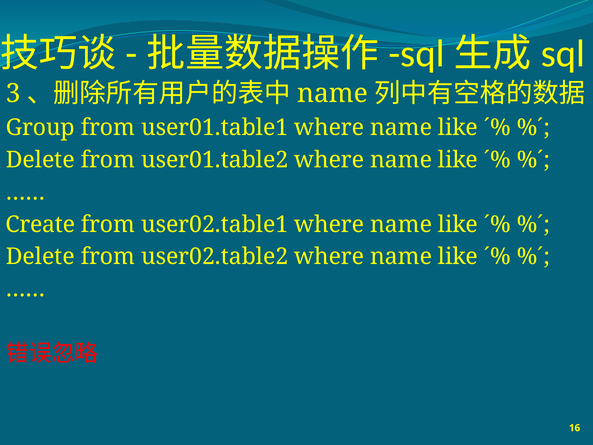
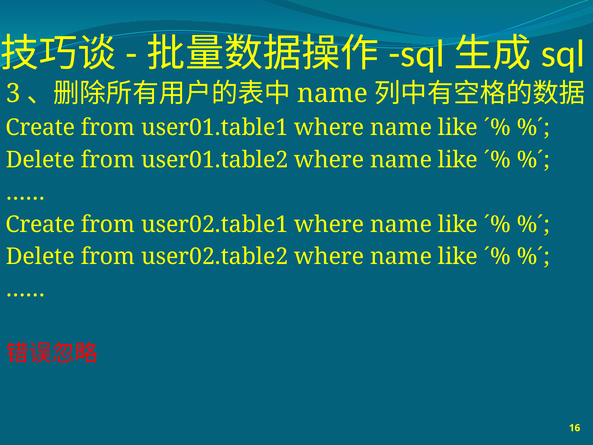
Group at (40, 128): Group -> Create
